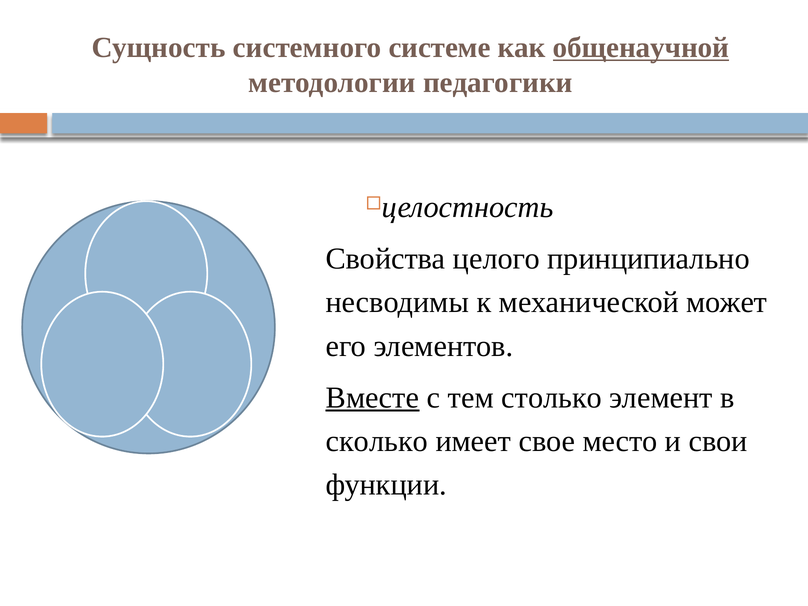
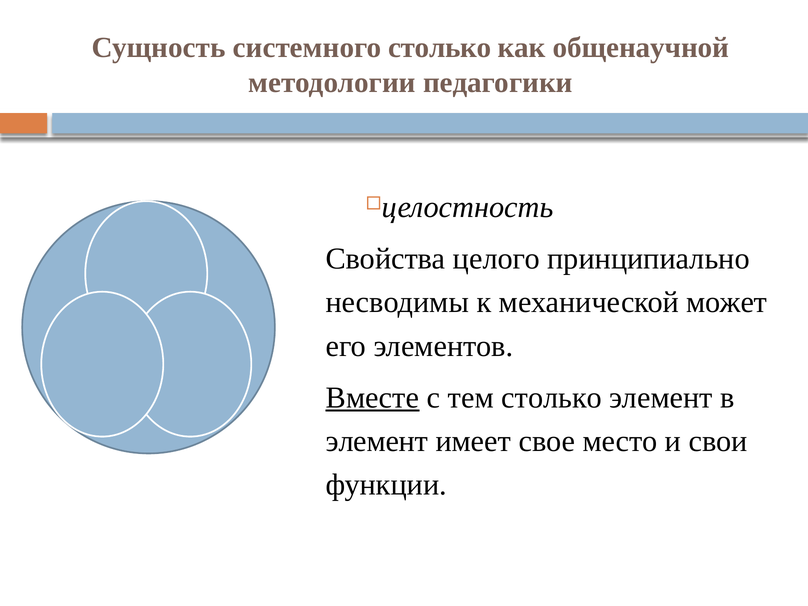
системного системе: системе -> столько
общенаучной underline: present -> none
сколько at (377, 441): сколько -> элемент
